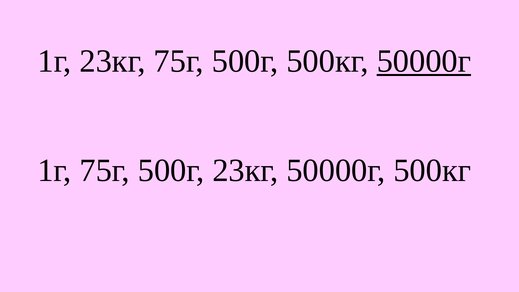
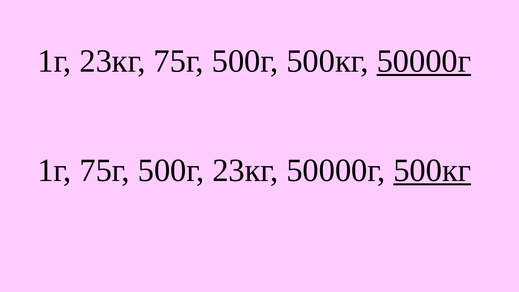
500кг at (432, 170) underline: none -> present
